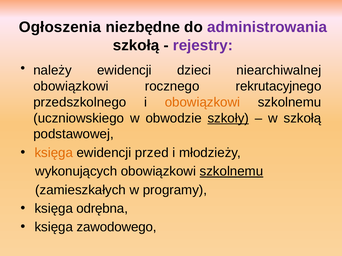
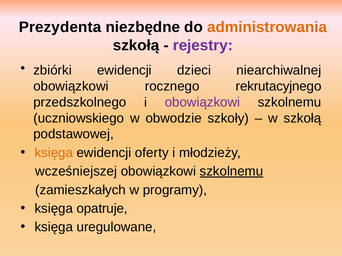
Ogłoszenia: Ogłoszenia -> Prezydenta
administrowania colour: purple -> orange
należy: należy -> zbiórki
obowiązkowi at (202, 102) colour: orange -> purple
szkoły underline: present -> none
przed: przed -> oferty
wykonujących: wykonujących -> wcześniejszej
odrębna: odrębna -> opatruje
zawodowego: zawodowego -> uregulowane
